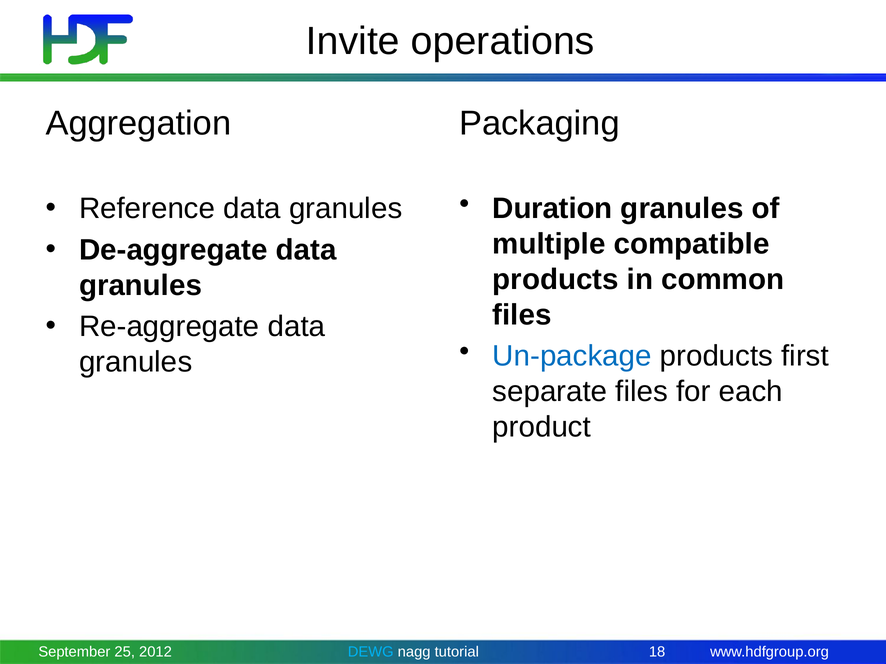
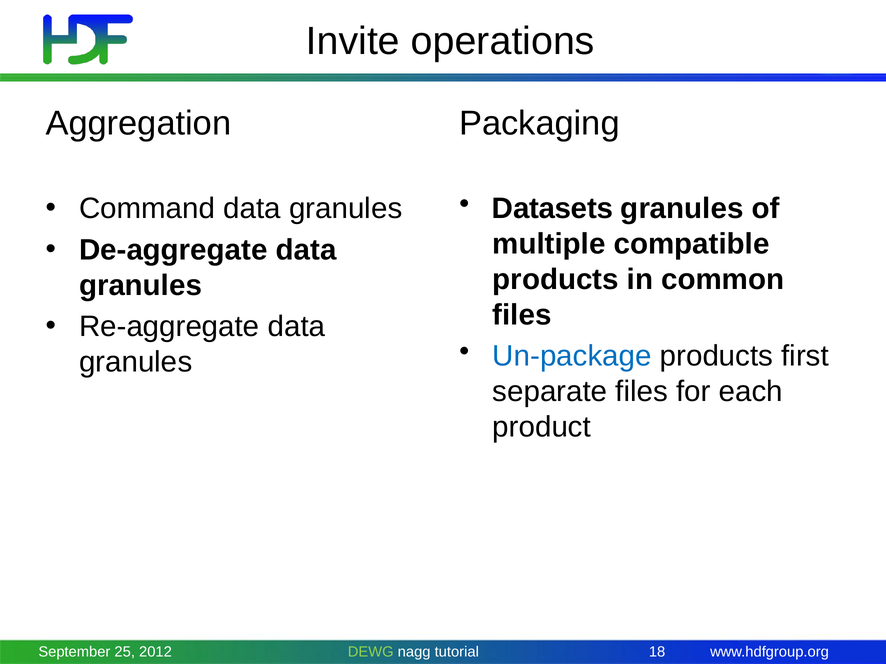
Duration: Duration -> Datasets
Reference: Reference -> Command
DEWG colour: light blue -> light green
